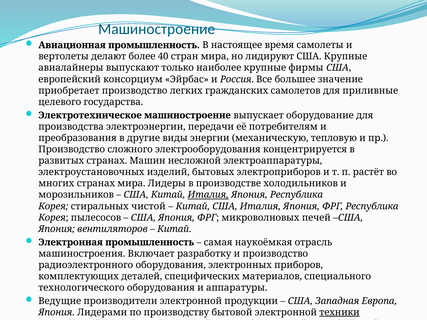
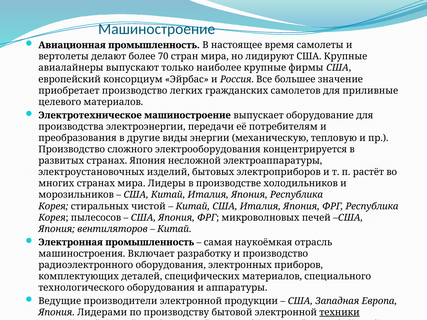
40: 40 -> 70
целевого государства: государства -> материалов
странах Машин: Машин -> Япония
Италия at (208, 195) underline: present -> none
